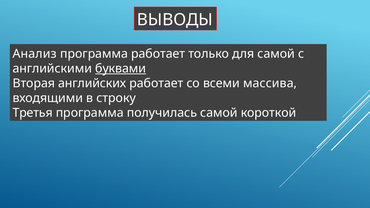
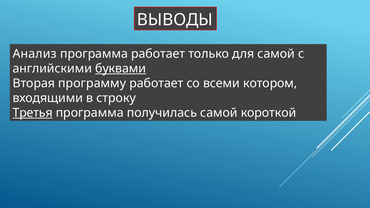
английских: английских -> программу
массива: массива -> котором
Третья underline: none -> present
